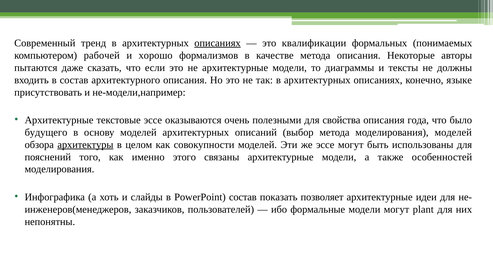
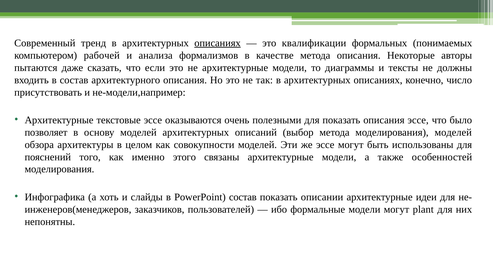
хорошо: хорошо -> анализа
языке: языке -> число
для свойства: свойства -> показать
описания года: года -> эссе
будущего: будущего -> позволяет
архитектуры underline: present -> none
позволяет: позволяет -> описании
